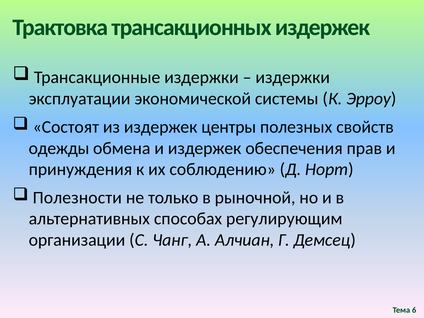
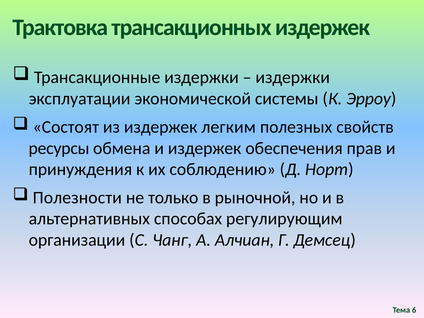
центры: центры -> легким
одежды: одежды -> ресурсы
